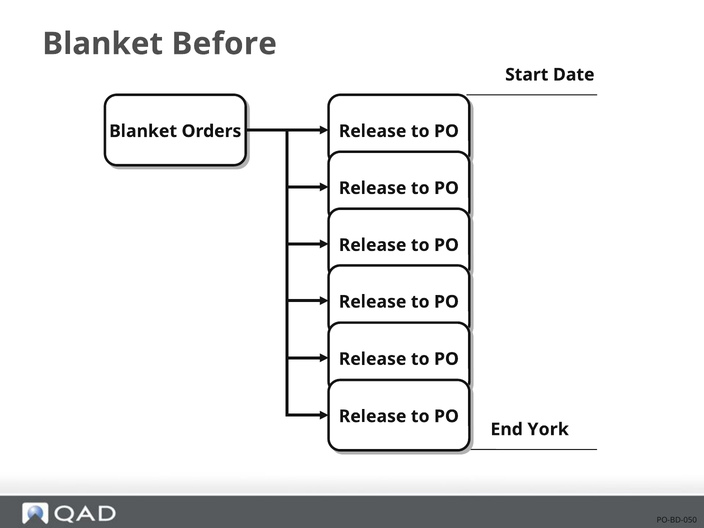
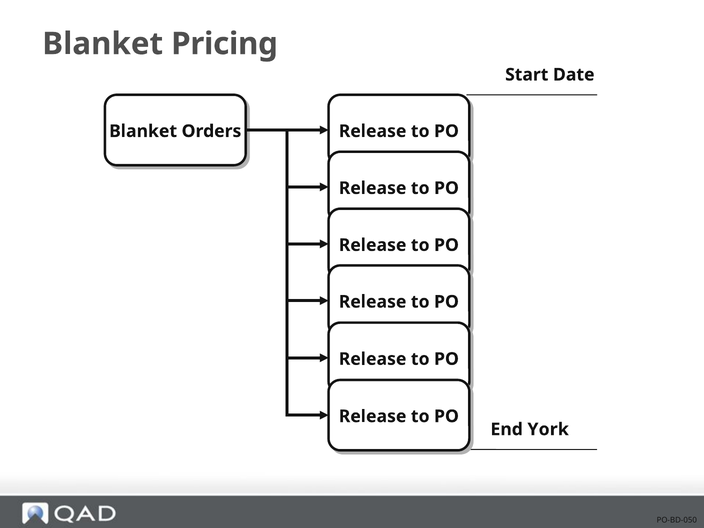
Before: Before -> Pricing
